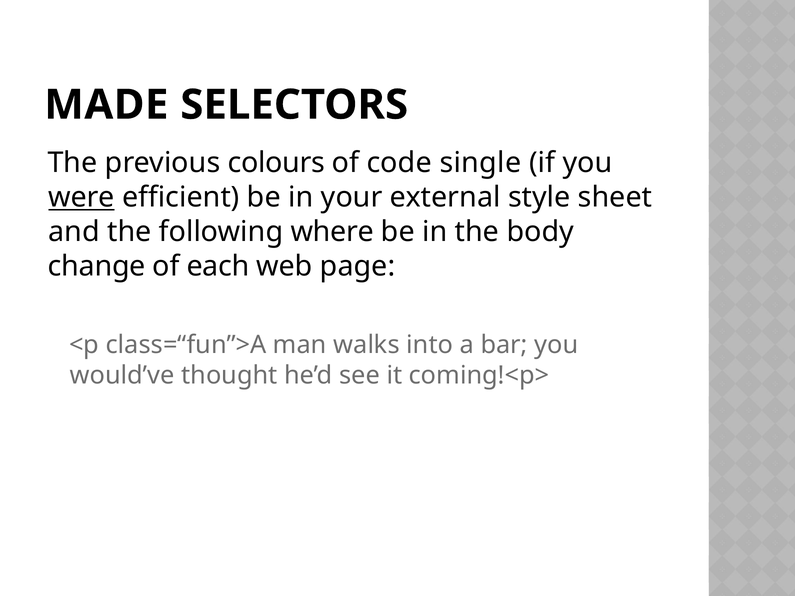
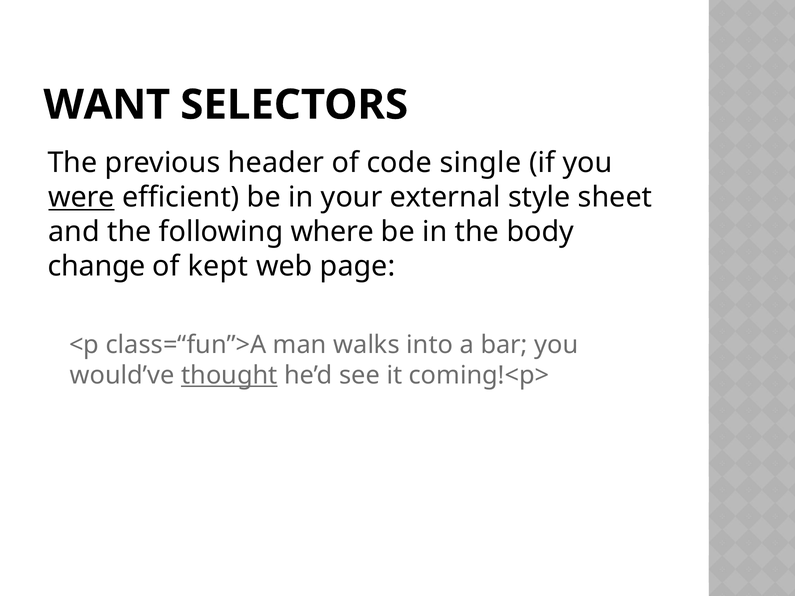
MADE: MADE -> WANT
colours: colours -> header
each: each -> kept
thought underline: none -> present
